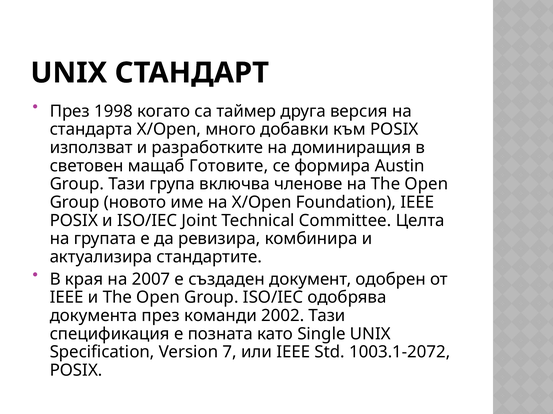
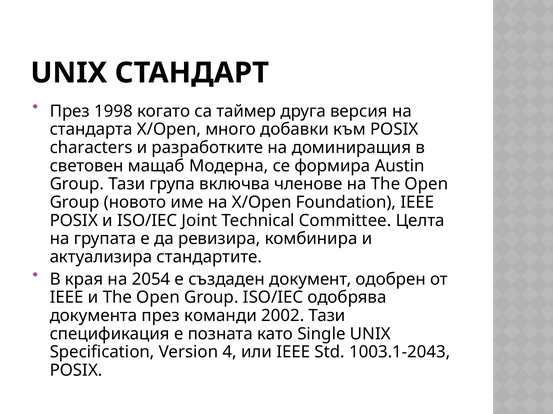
използват: използват -> characters
Готовите: Готовите -> Модерна
2007: 2007 -> 2054
7: 7 -> 4
1003.1-2072: 1003.1-2072 -> 1003.1-2043
